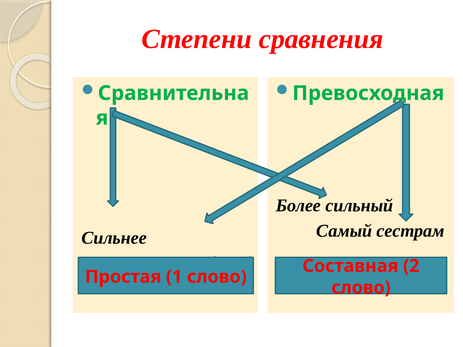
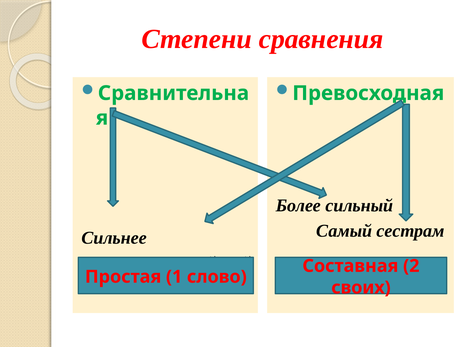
слово at (361, 288): слово -> своих
